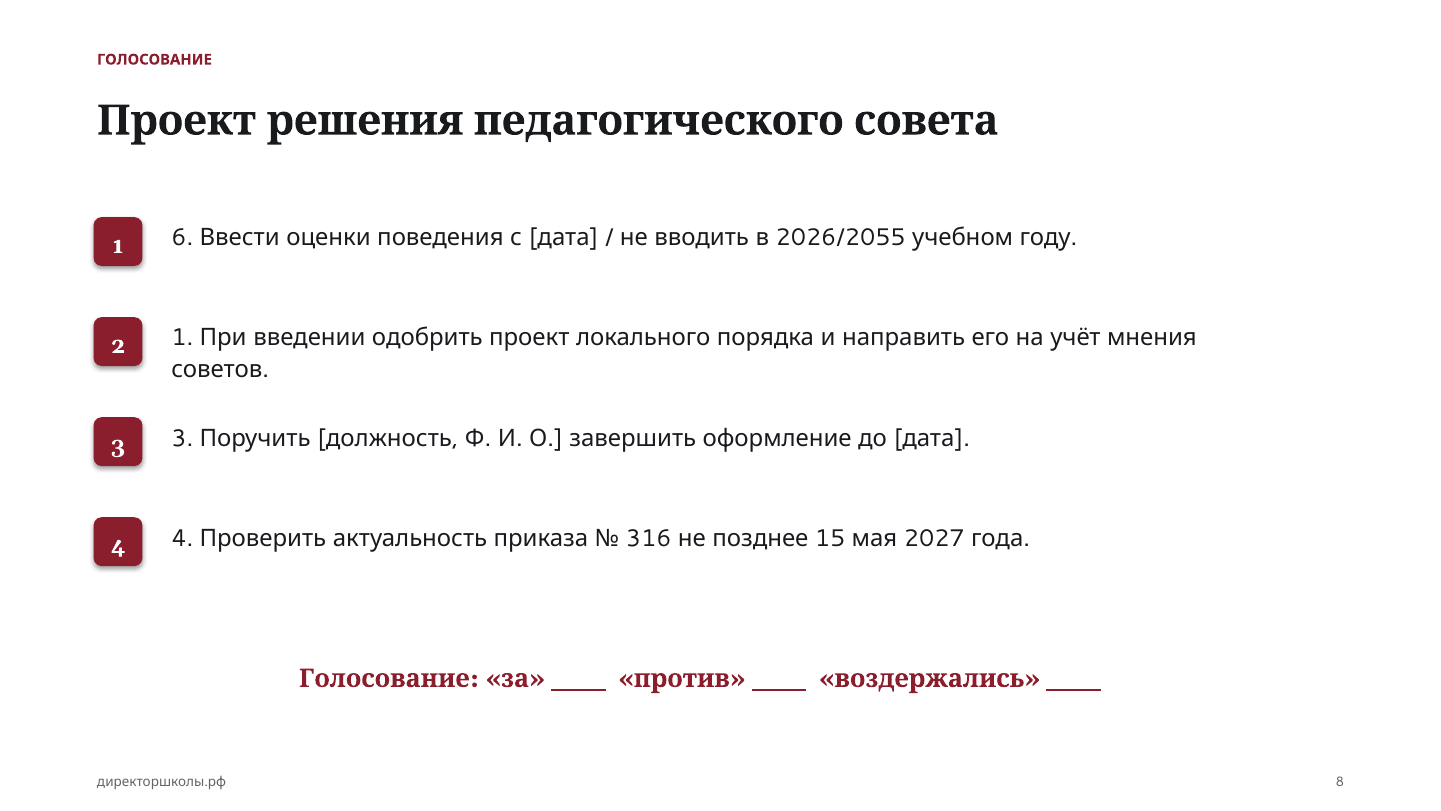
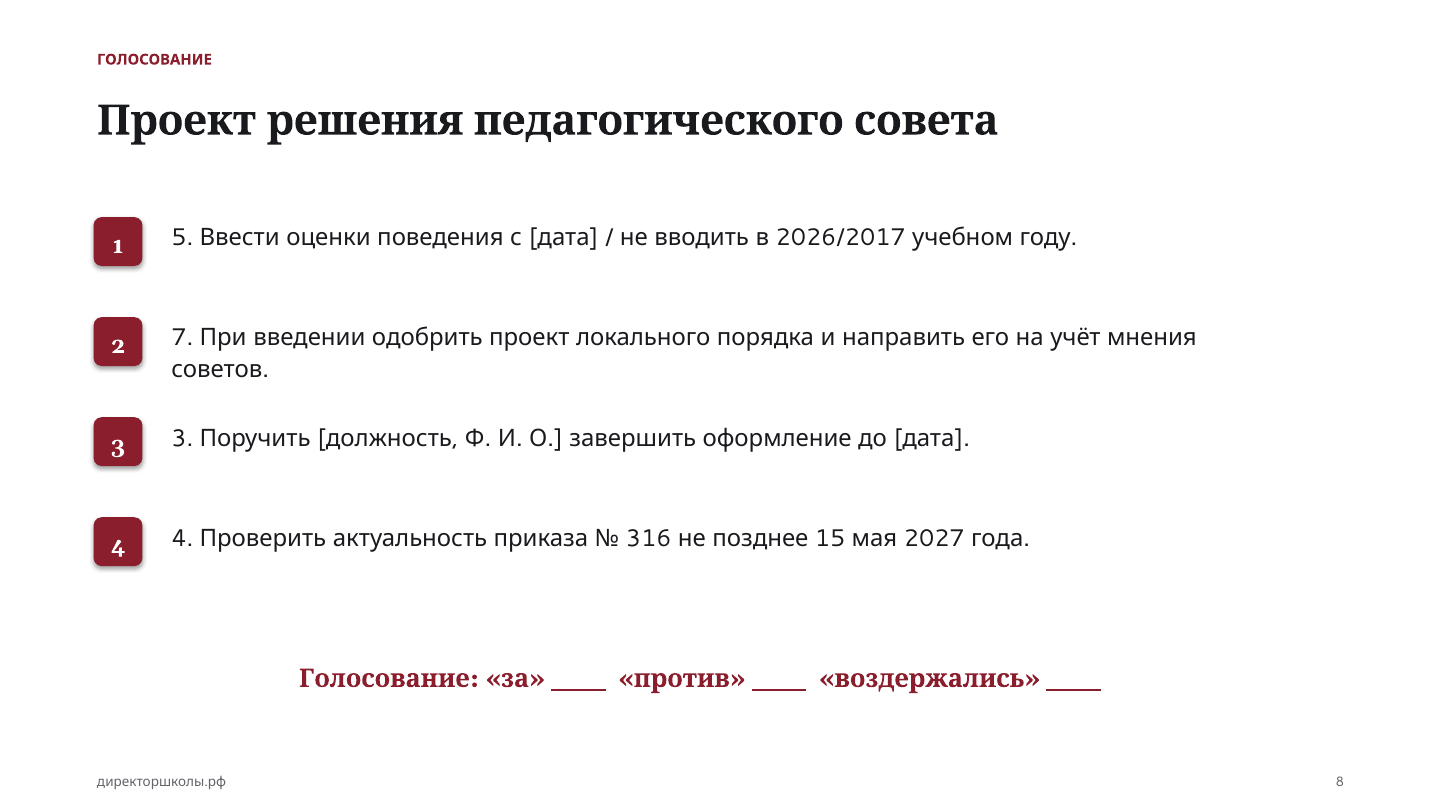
6: 6 -> 5
2026/2055: 2026/2055 -> 2026/2017
2 1: 1 -> 7
